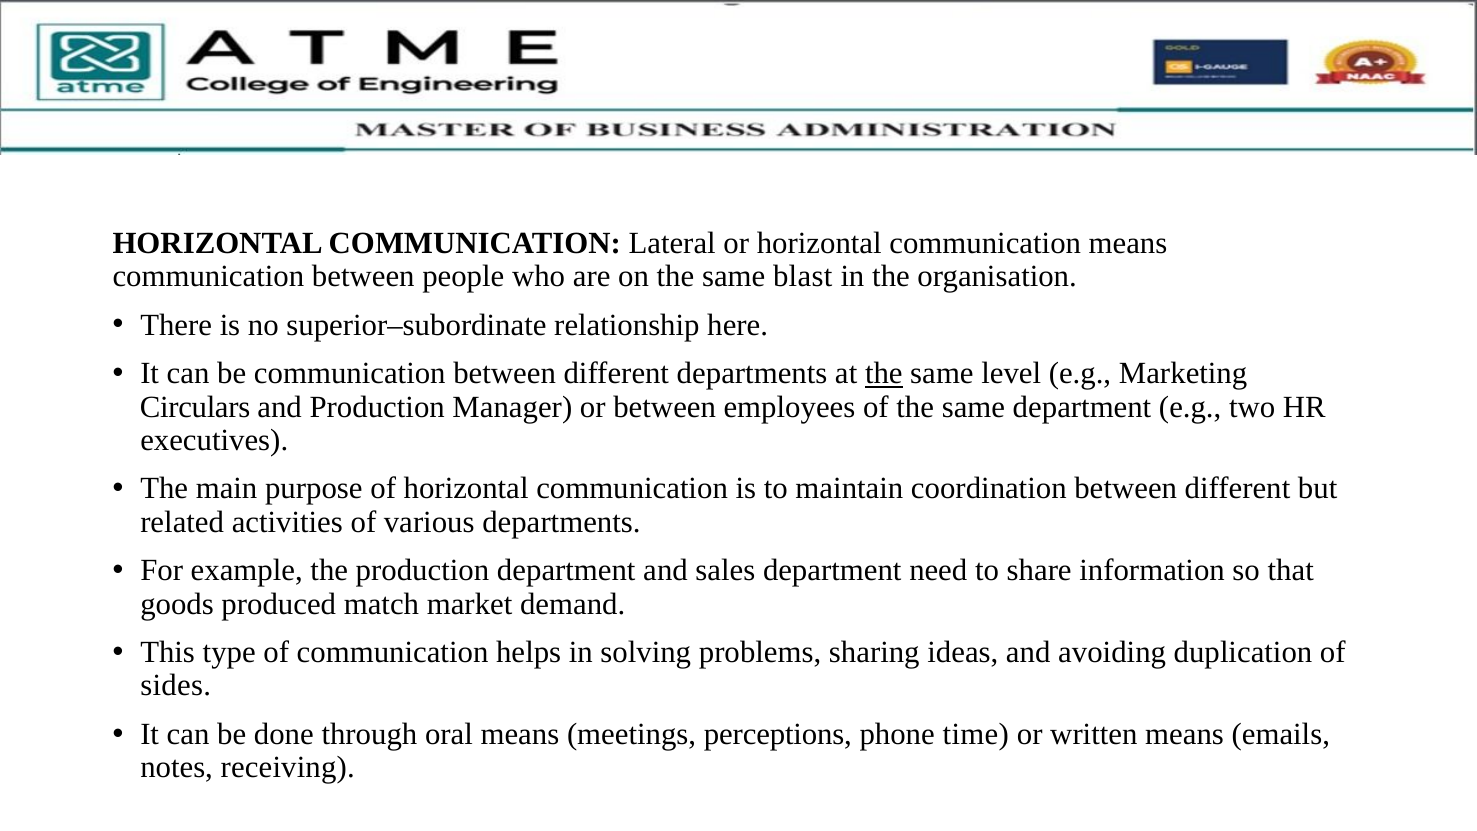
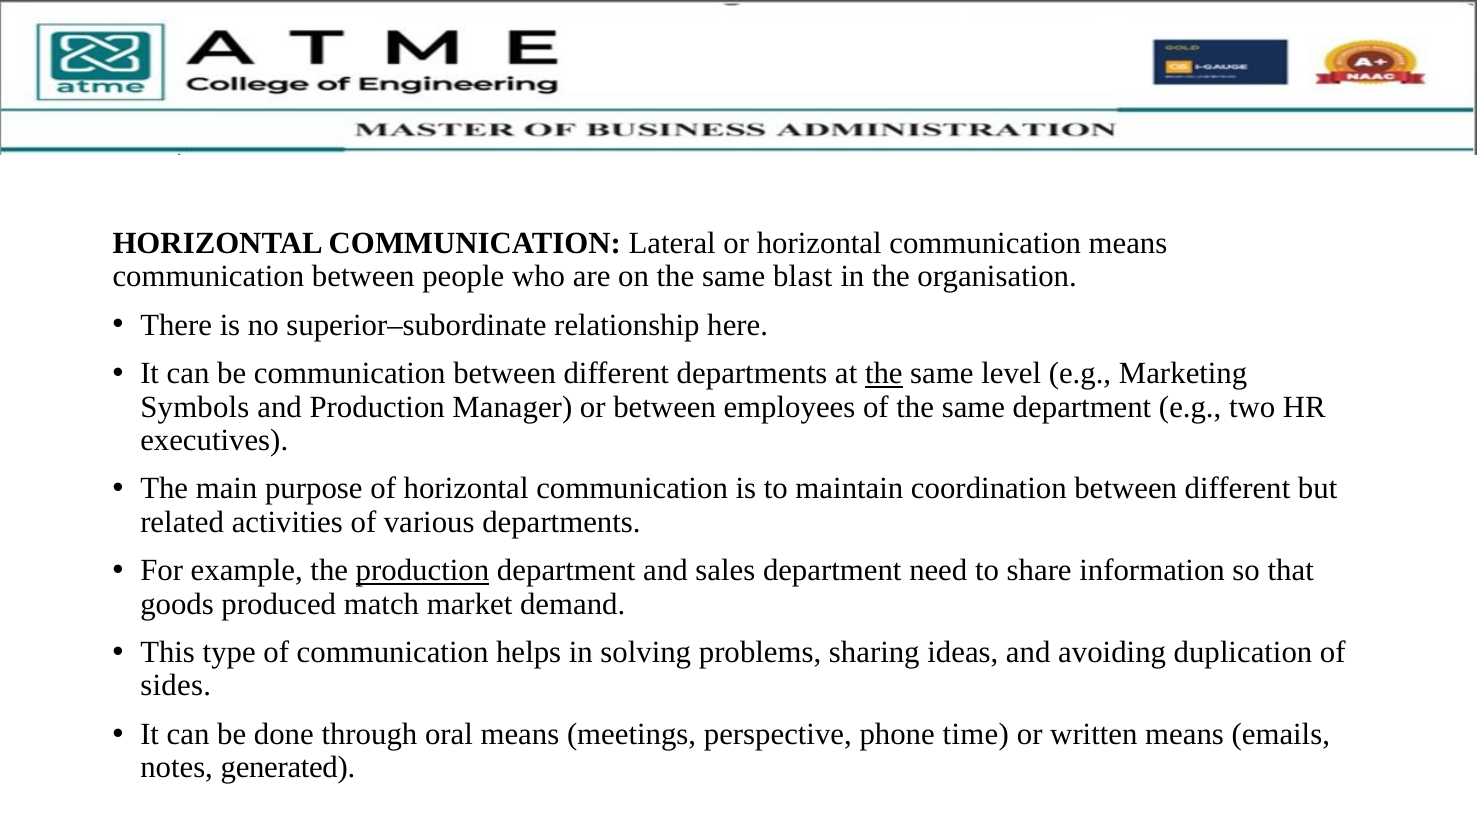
Circulars: Circulars -> Symbols
production at (422, 571) underline: none -> present
perceptions: perceptions -> perspective
receiving: receiving -> generated
